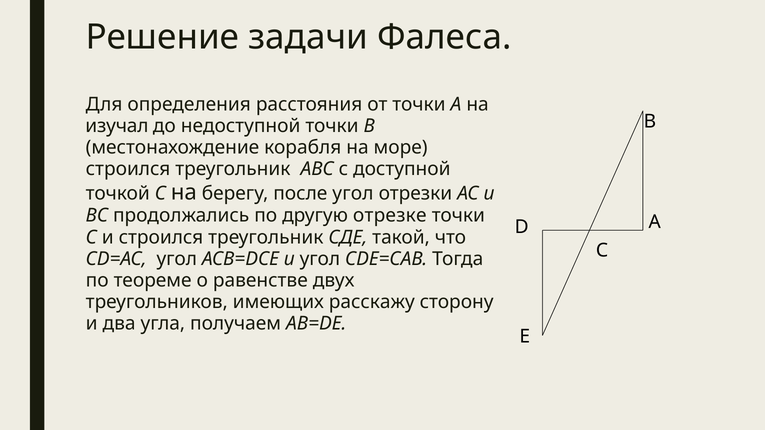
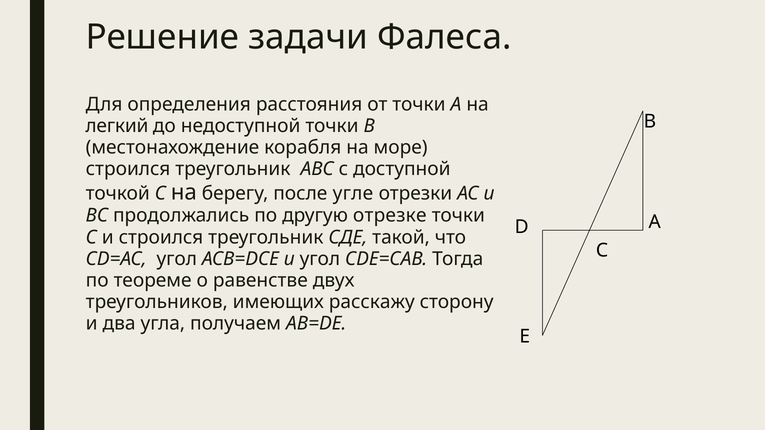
изучал: изучал -> легкий
после угол: угол -> угле
